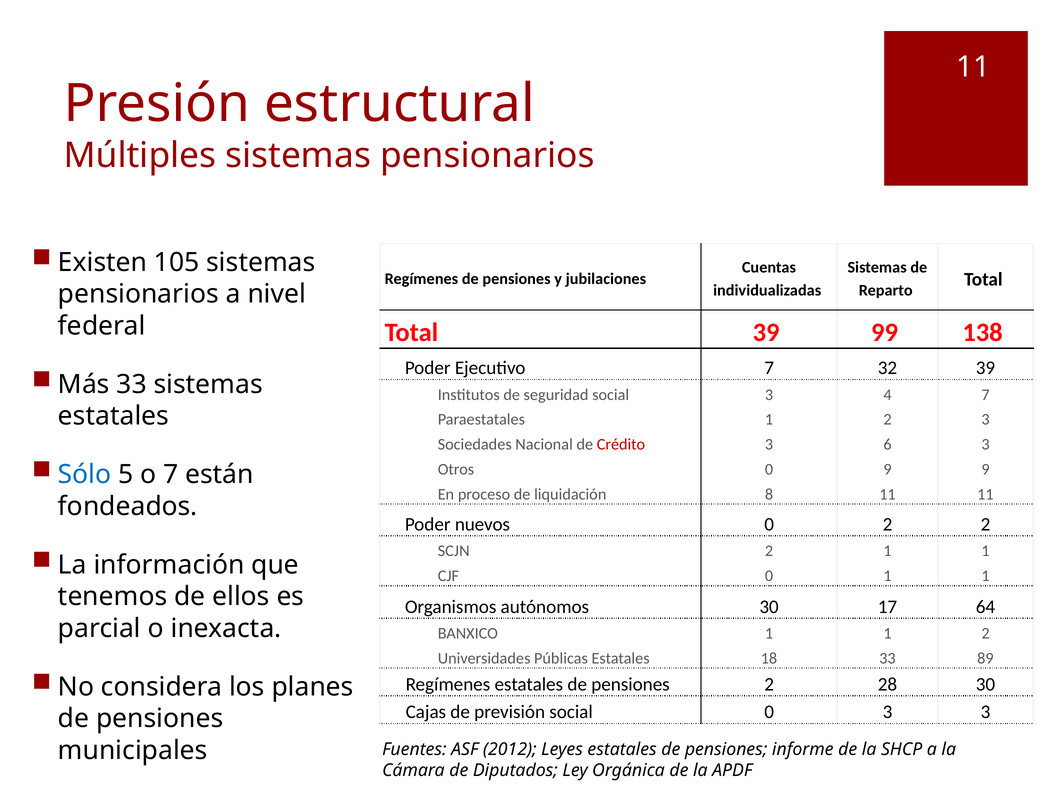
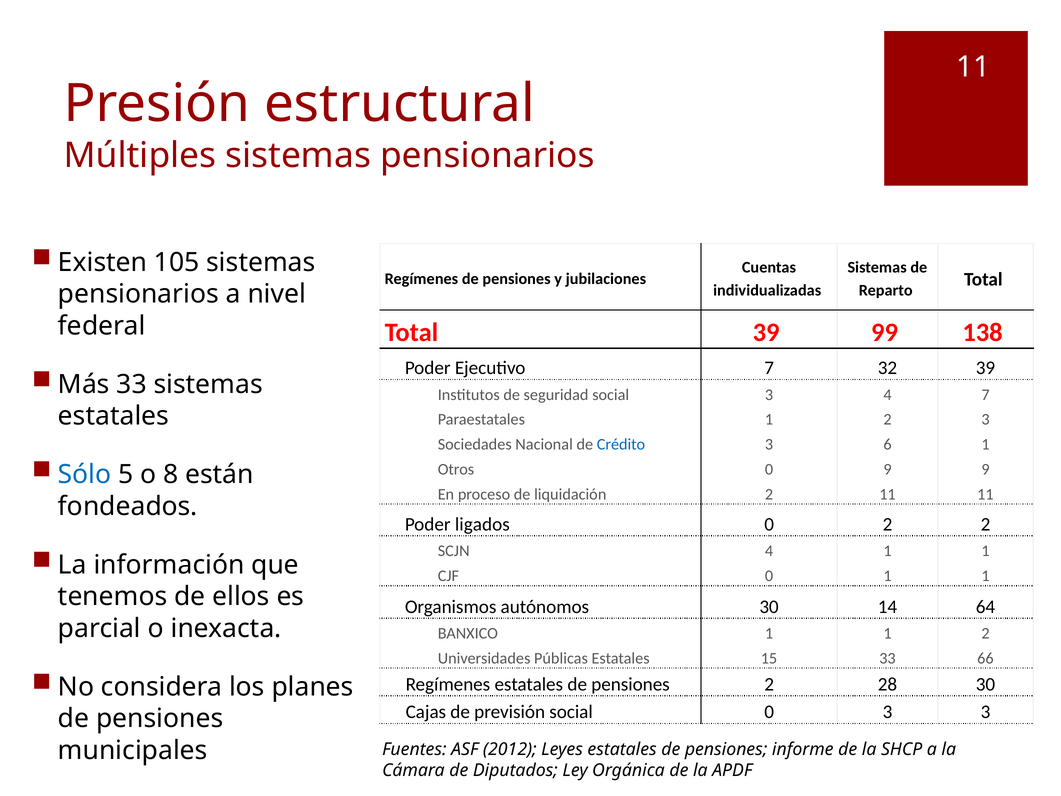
Crédito colour: red -> blue
6 3: 3 -> 1
o 7: 7 -> 8
liquidación 8: 8 -> 2
nuevos: nuevos -> ligados
SCJN 2: 2 -> 4
17: 17 -> 14
18: 18 -> 15
89: 89 -> 66
